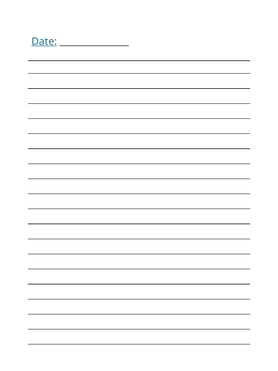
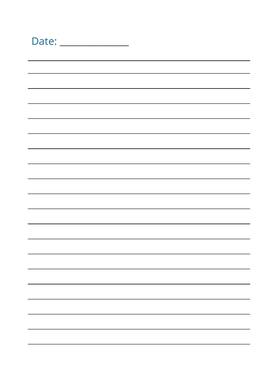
Date underline: present -> none
